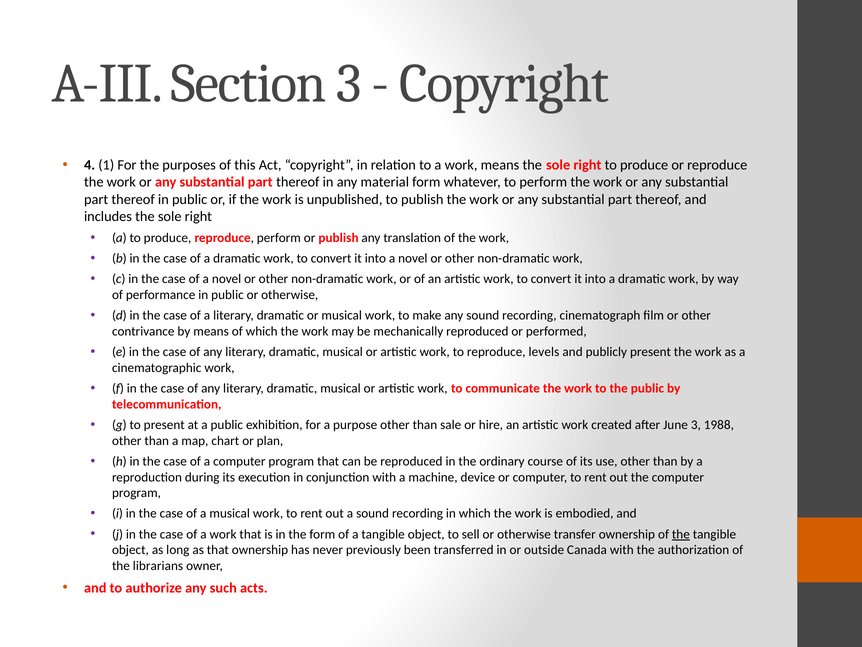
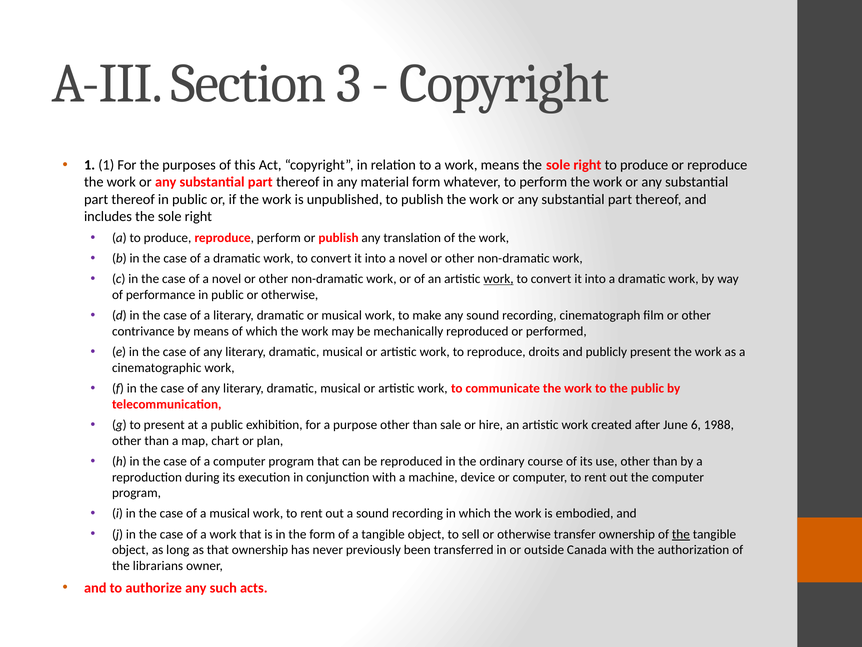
4 at (90, 165): 4 -> 1
work at (499, 279) underline: none -> present
levels: levels -> droits
June 3: 3 -> 6
